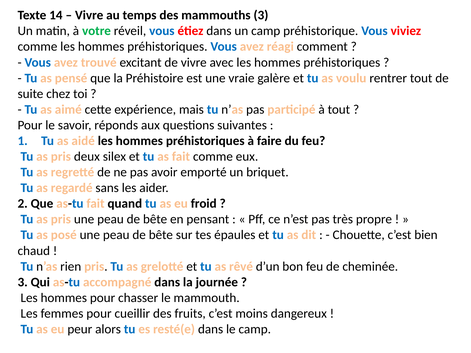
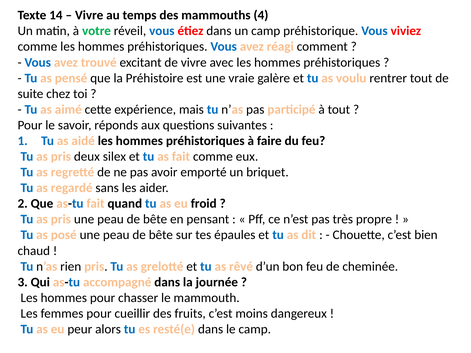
mammouths 3: 3 -> 4
